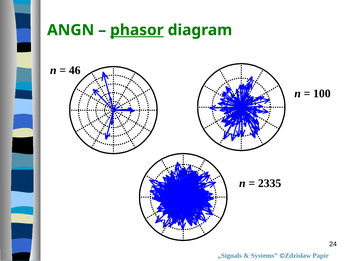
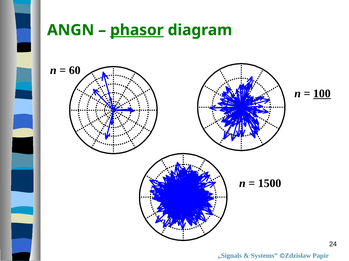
46: 46 -> 60
100 underline: none -> present
2335: 2335 -> 1500
